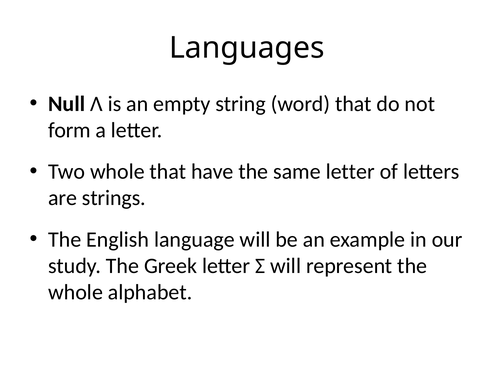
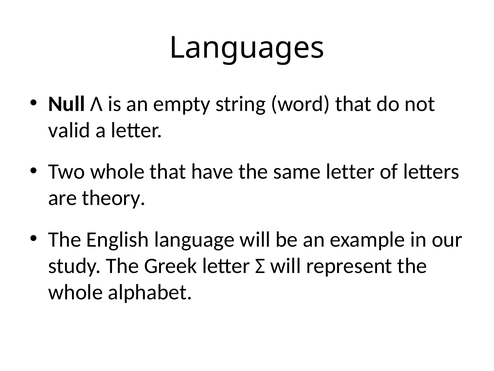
form: form -> valid
strings: strings -> theory
